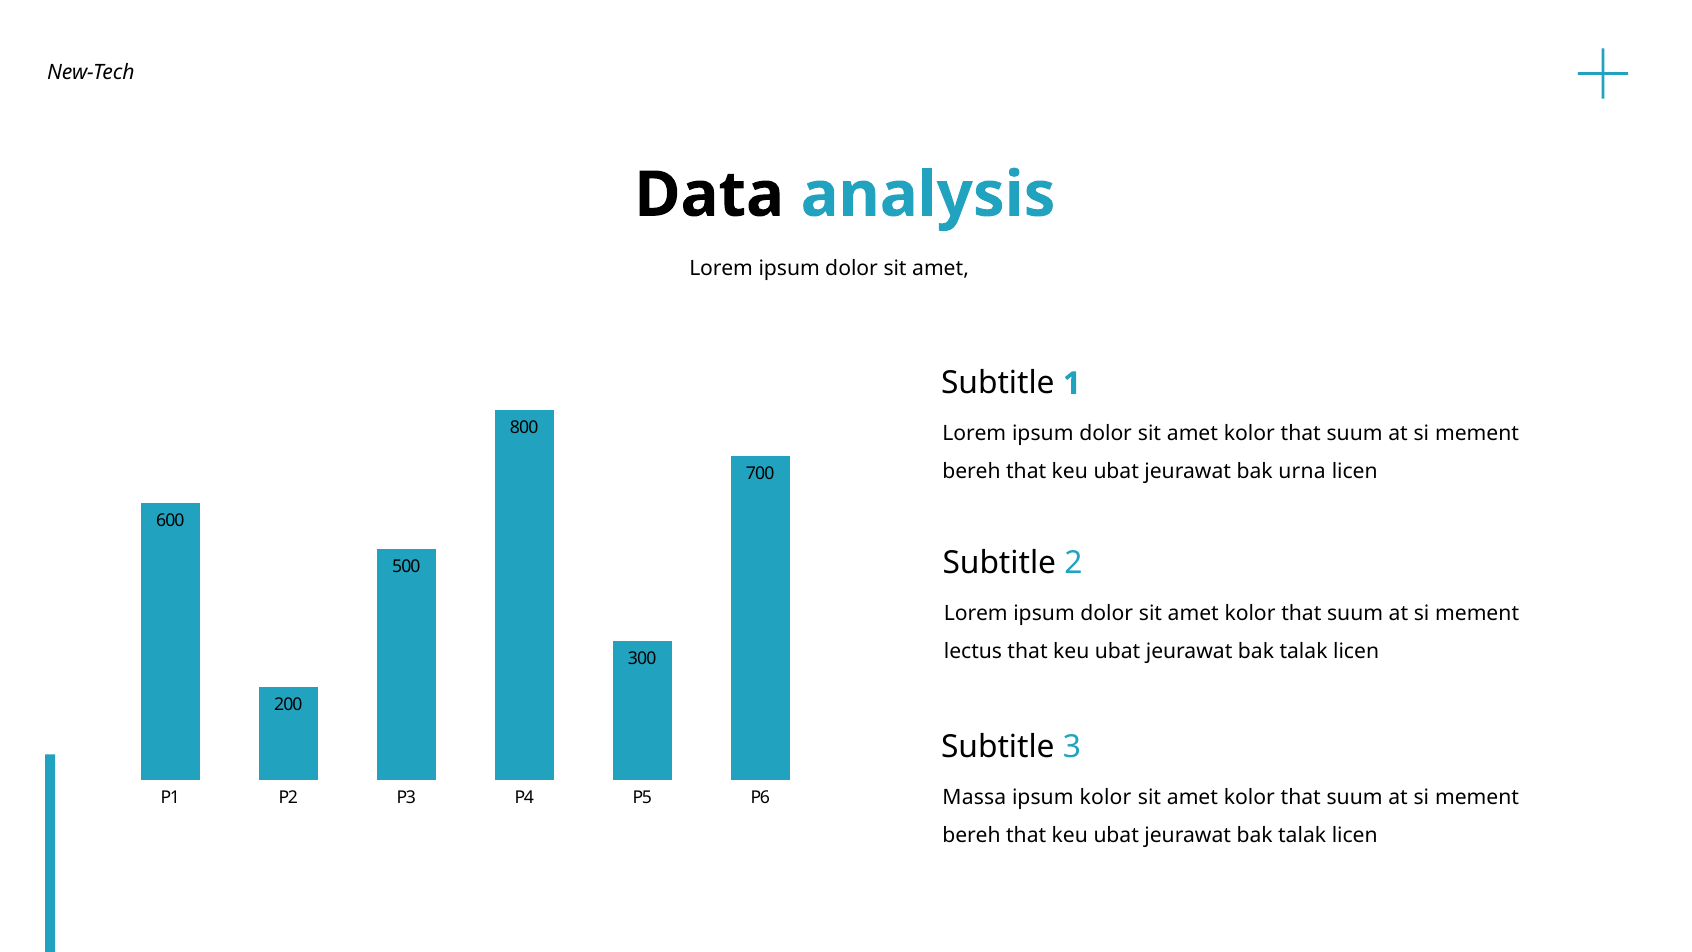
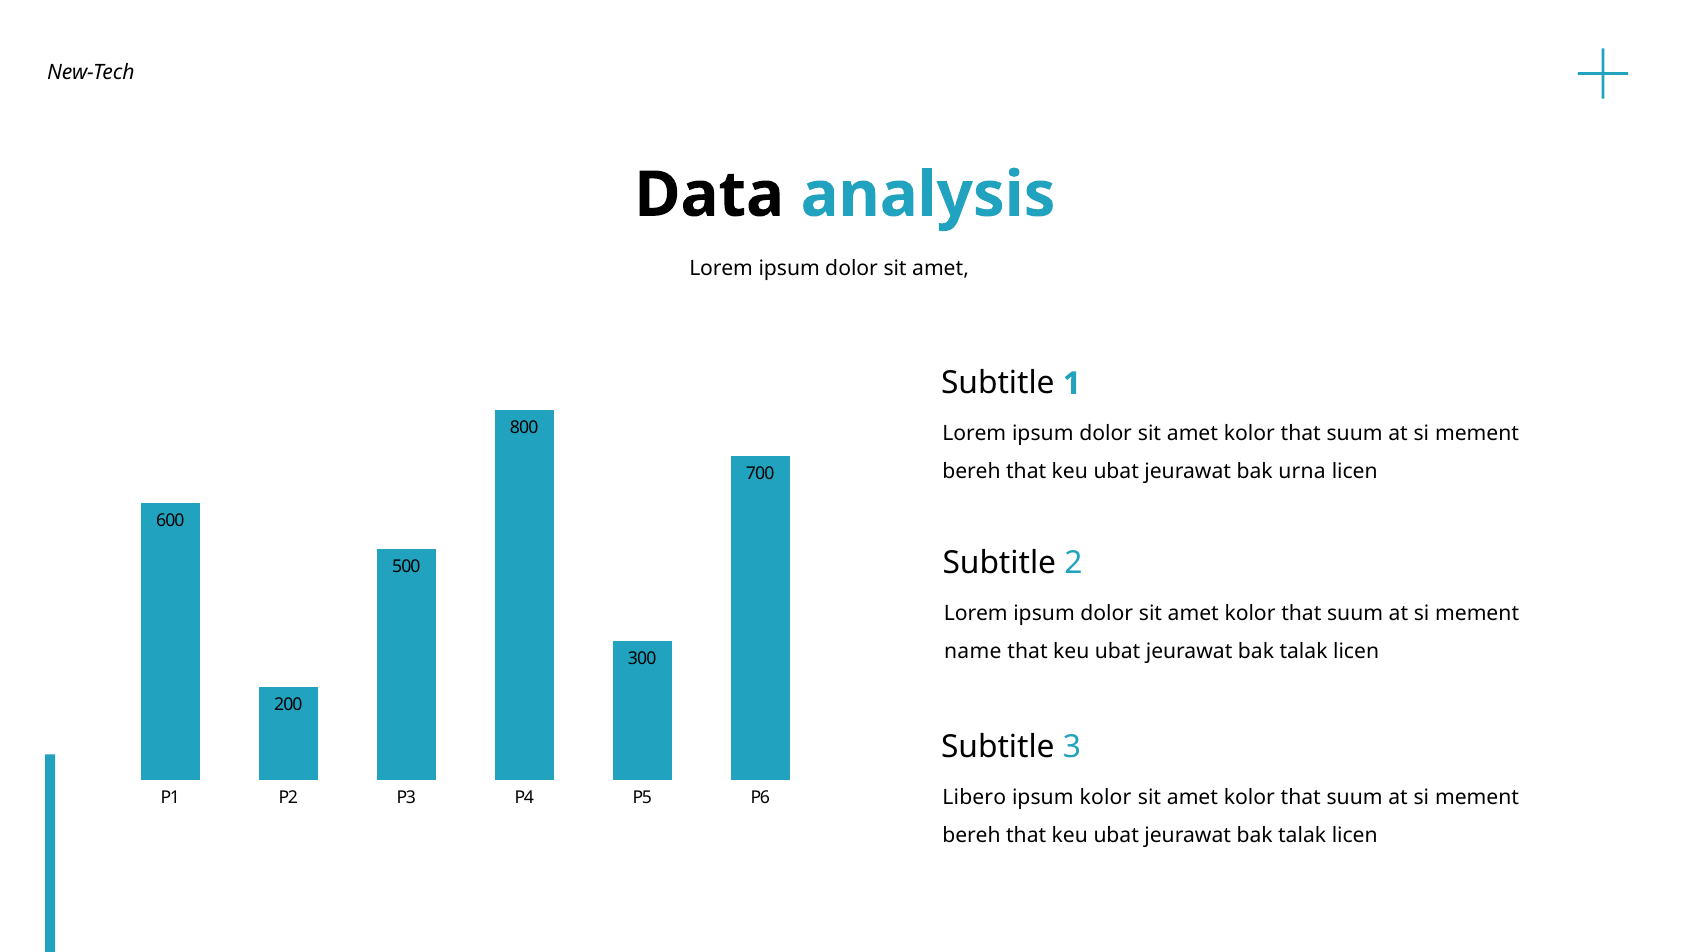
lectus: lectus -> name
Massa: Massa -> Libero
